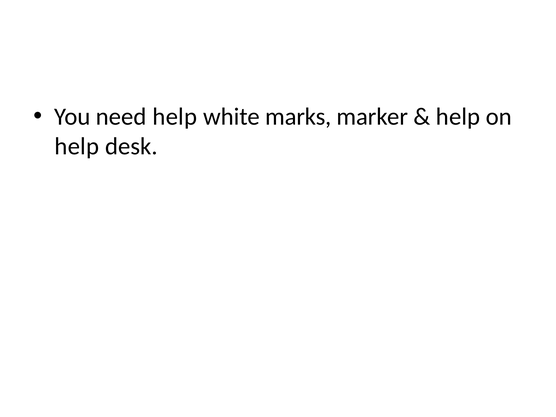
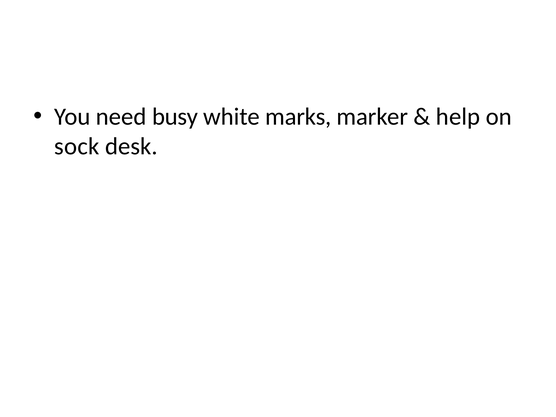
need help: help -> busy
help at (77, 146): help -> sock
